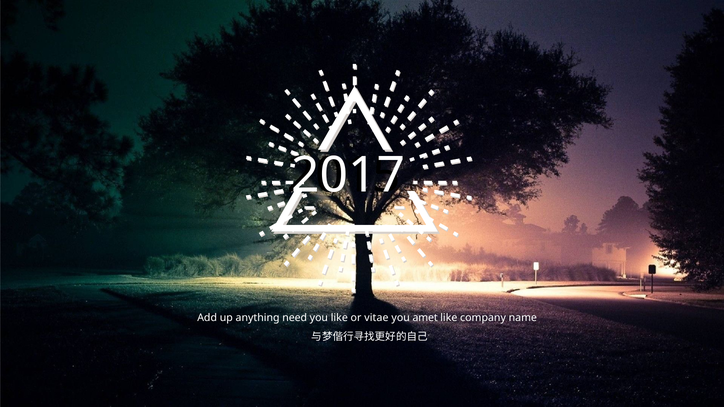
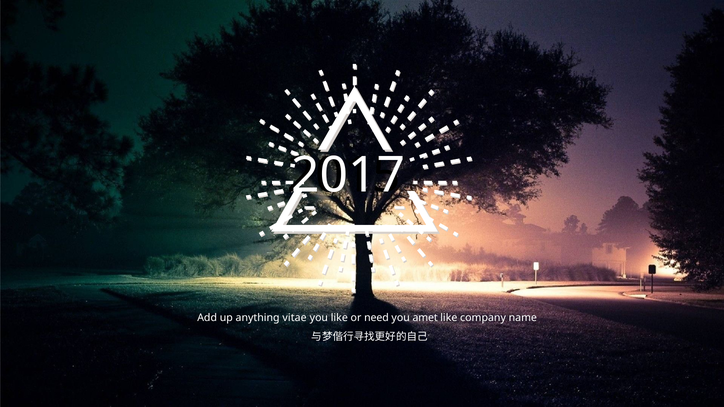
need: need -> vitae
vitae: vitae -> need
